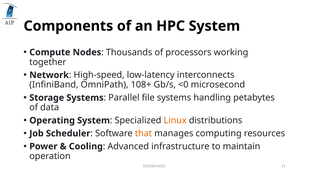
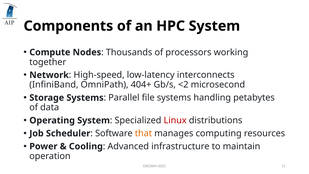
108+: 108+ -> 404+
<0: <0 -> <2
Linux colour: orange -> red
